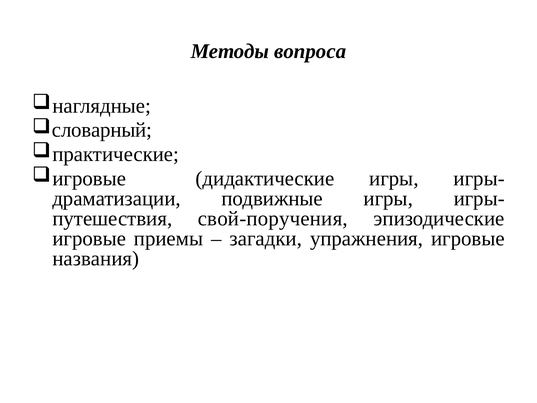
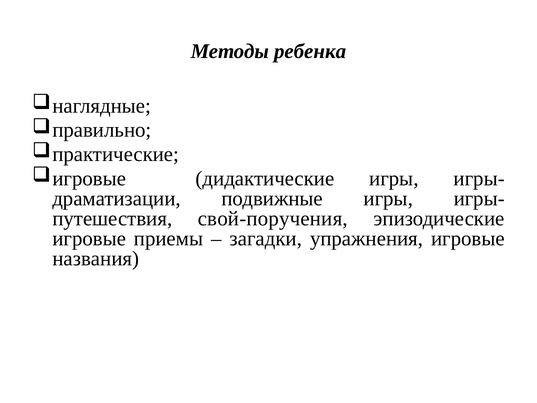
вопроса: вопроса -> ребенка
словарный: словарный -> правильно
